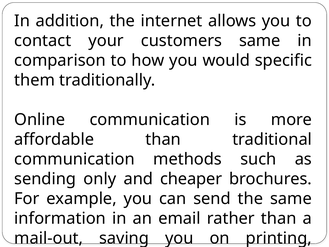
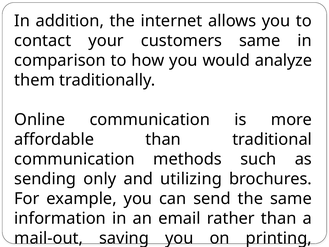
specific: specific -> analyze
cheaper: cheaper -> utilizing
